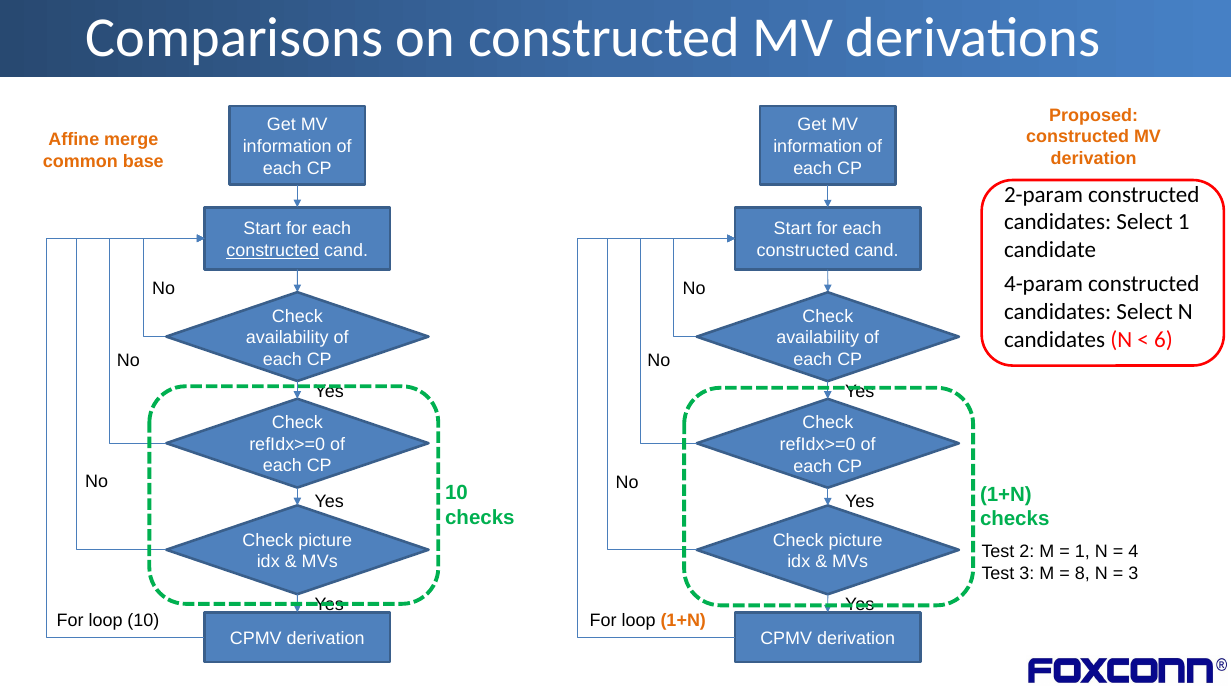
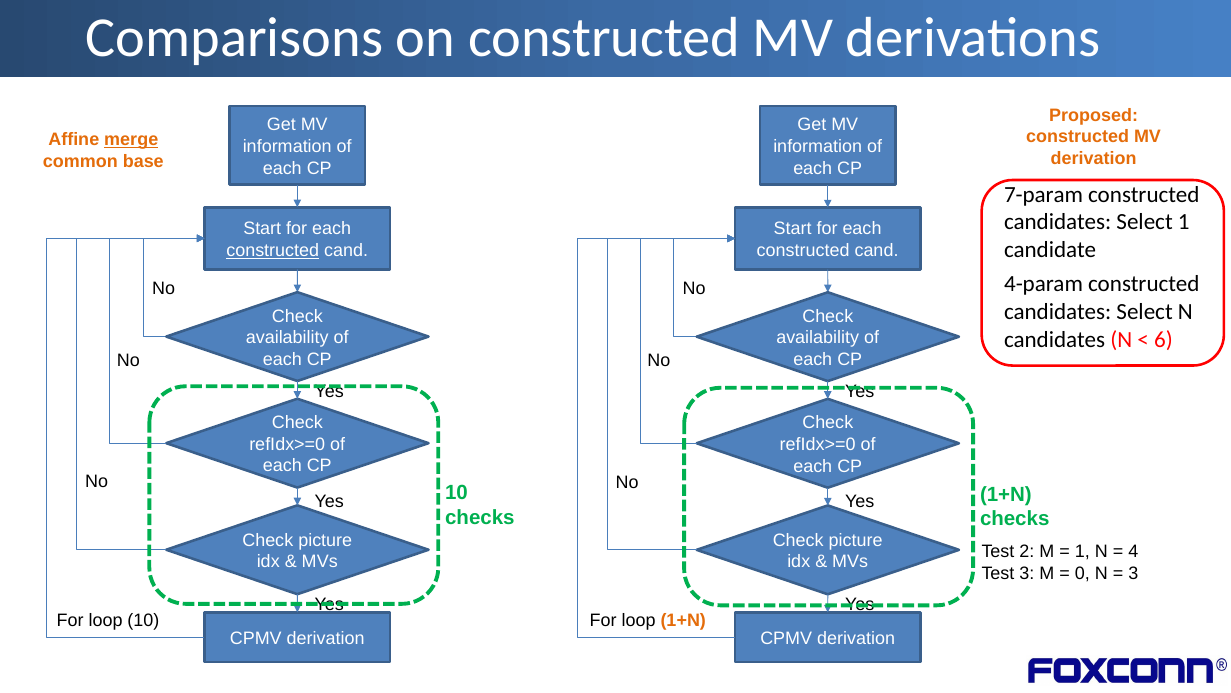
merge underline: none -> present
2-param: 2-param -> 7-param
8: 8 -> 0
